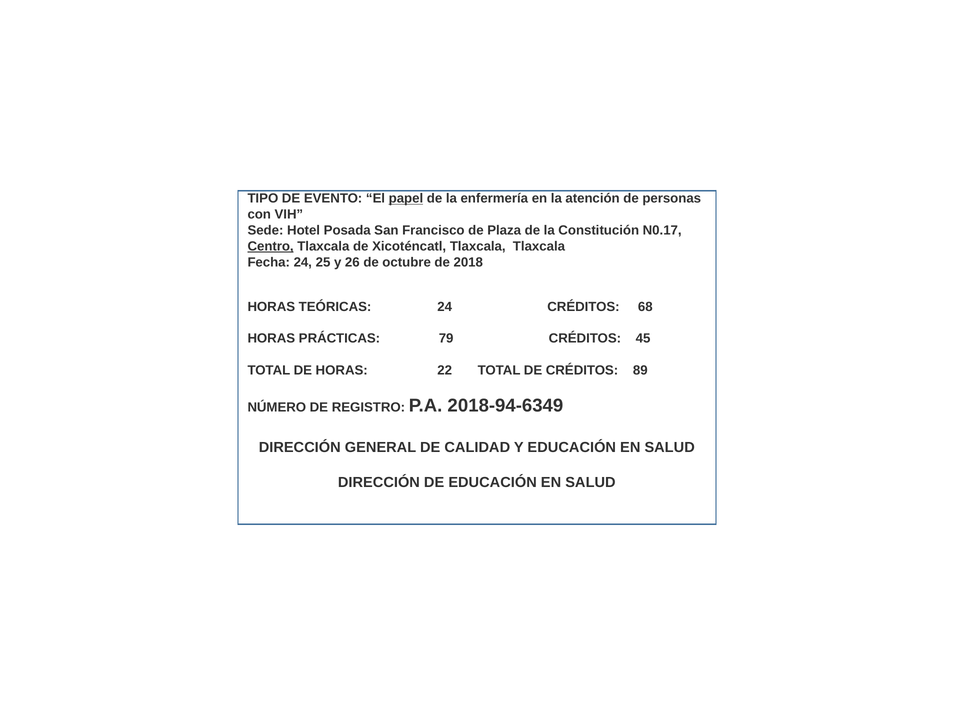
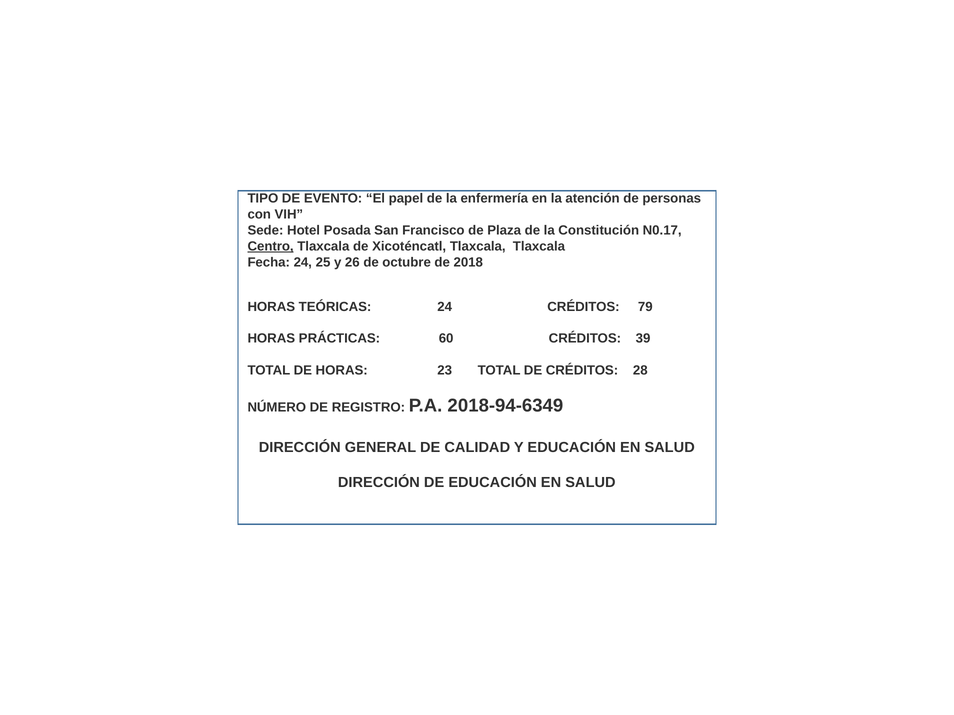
papel underline: present -> none
68: 68 -> 79
79: 79 -> 60
45: 45 -> 39
22: 22 -> 23
89: 89 -> 28
